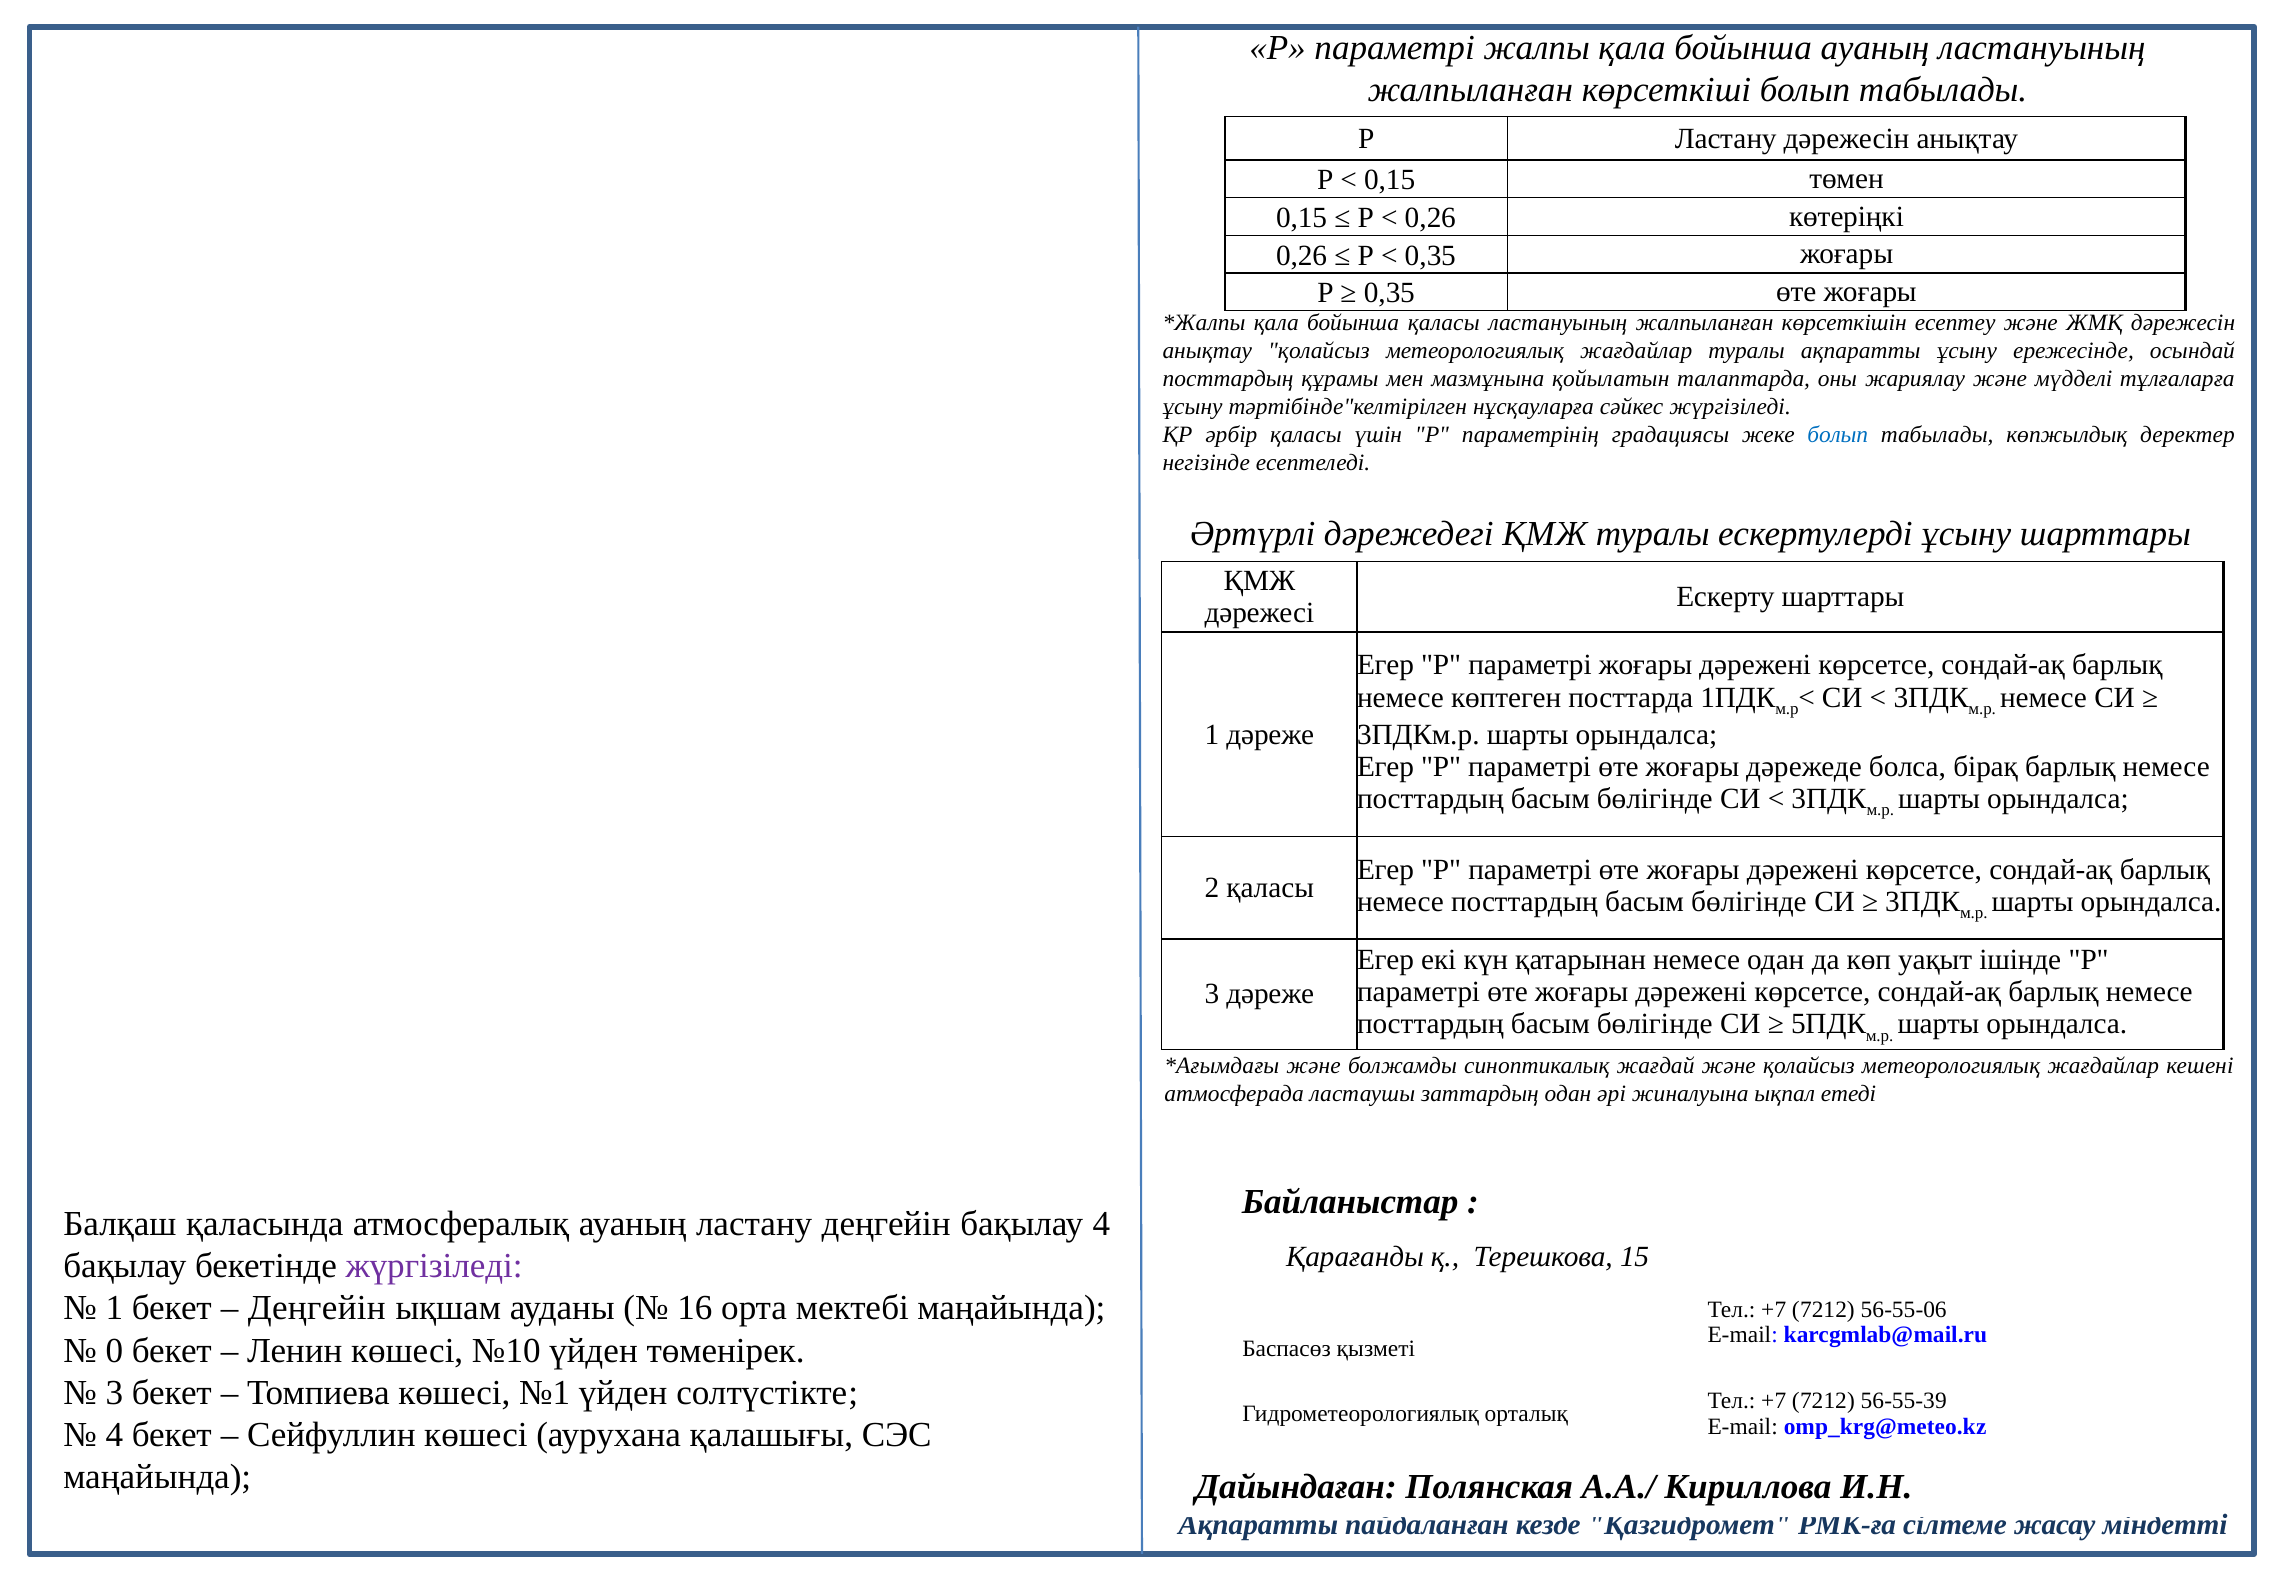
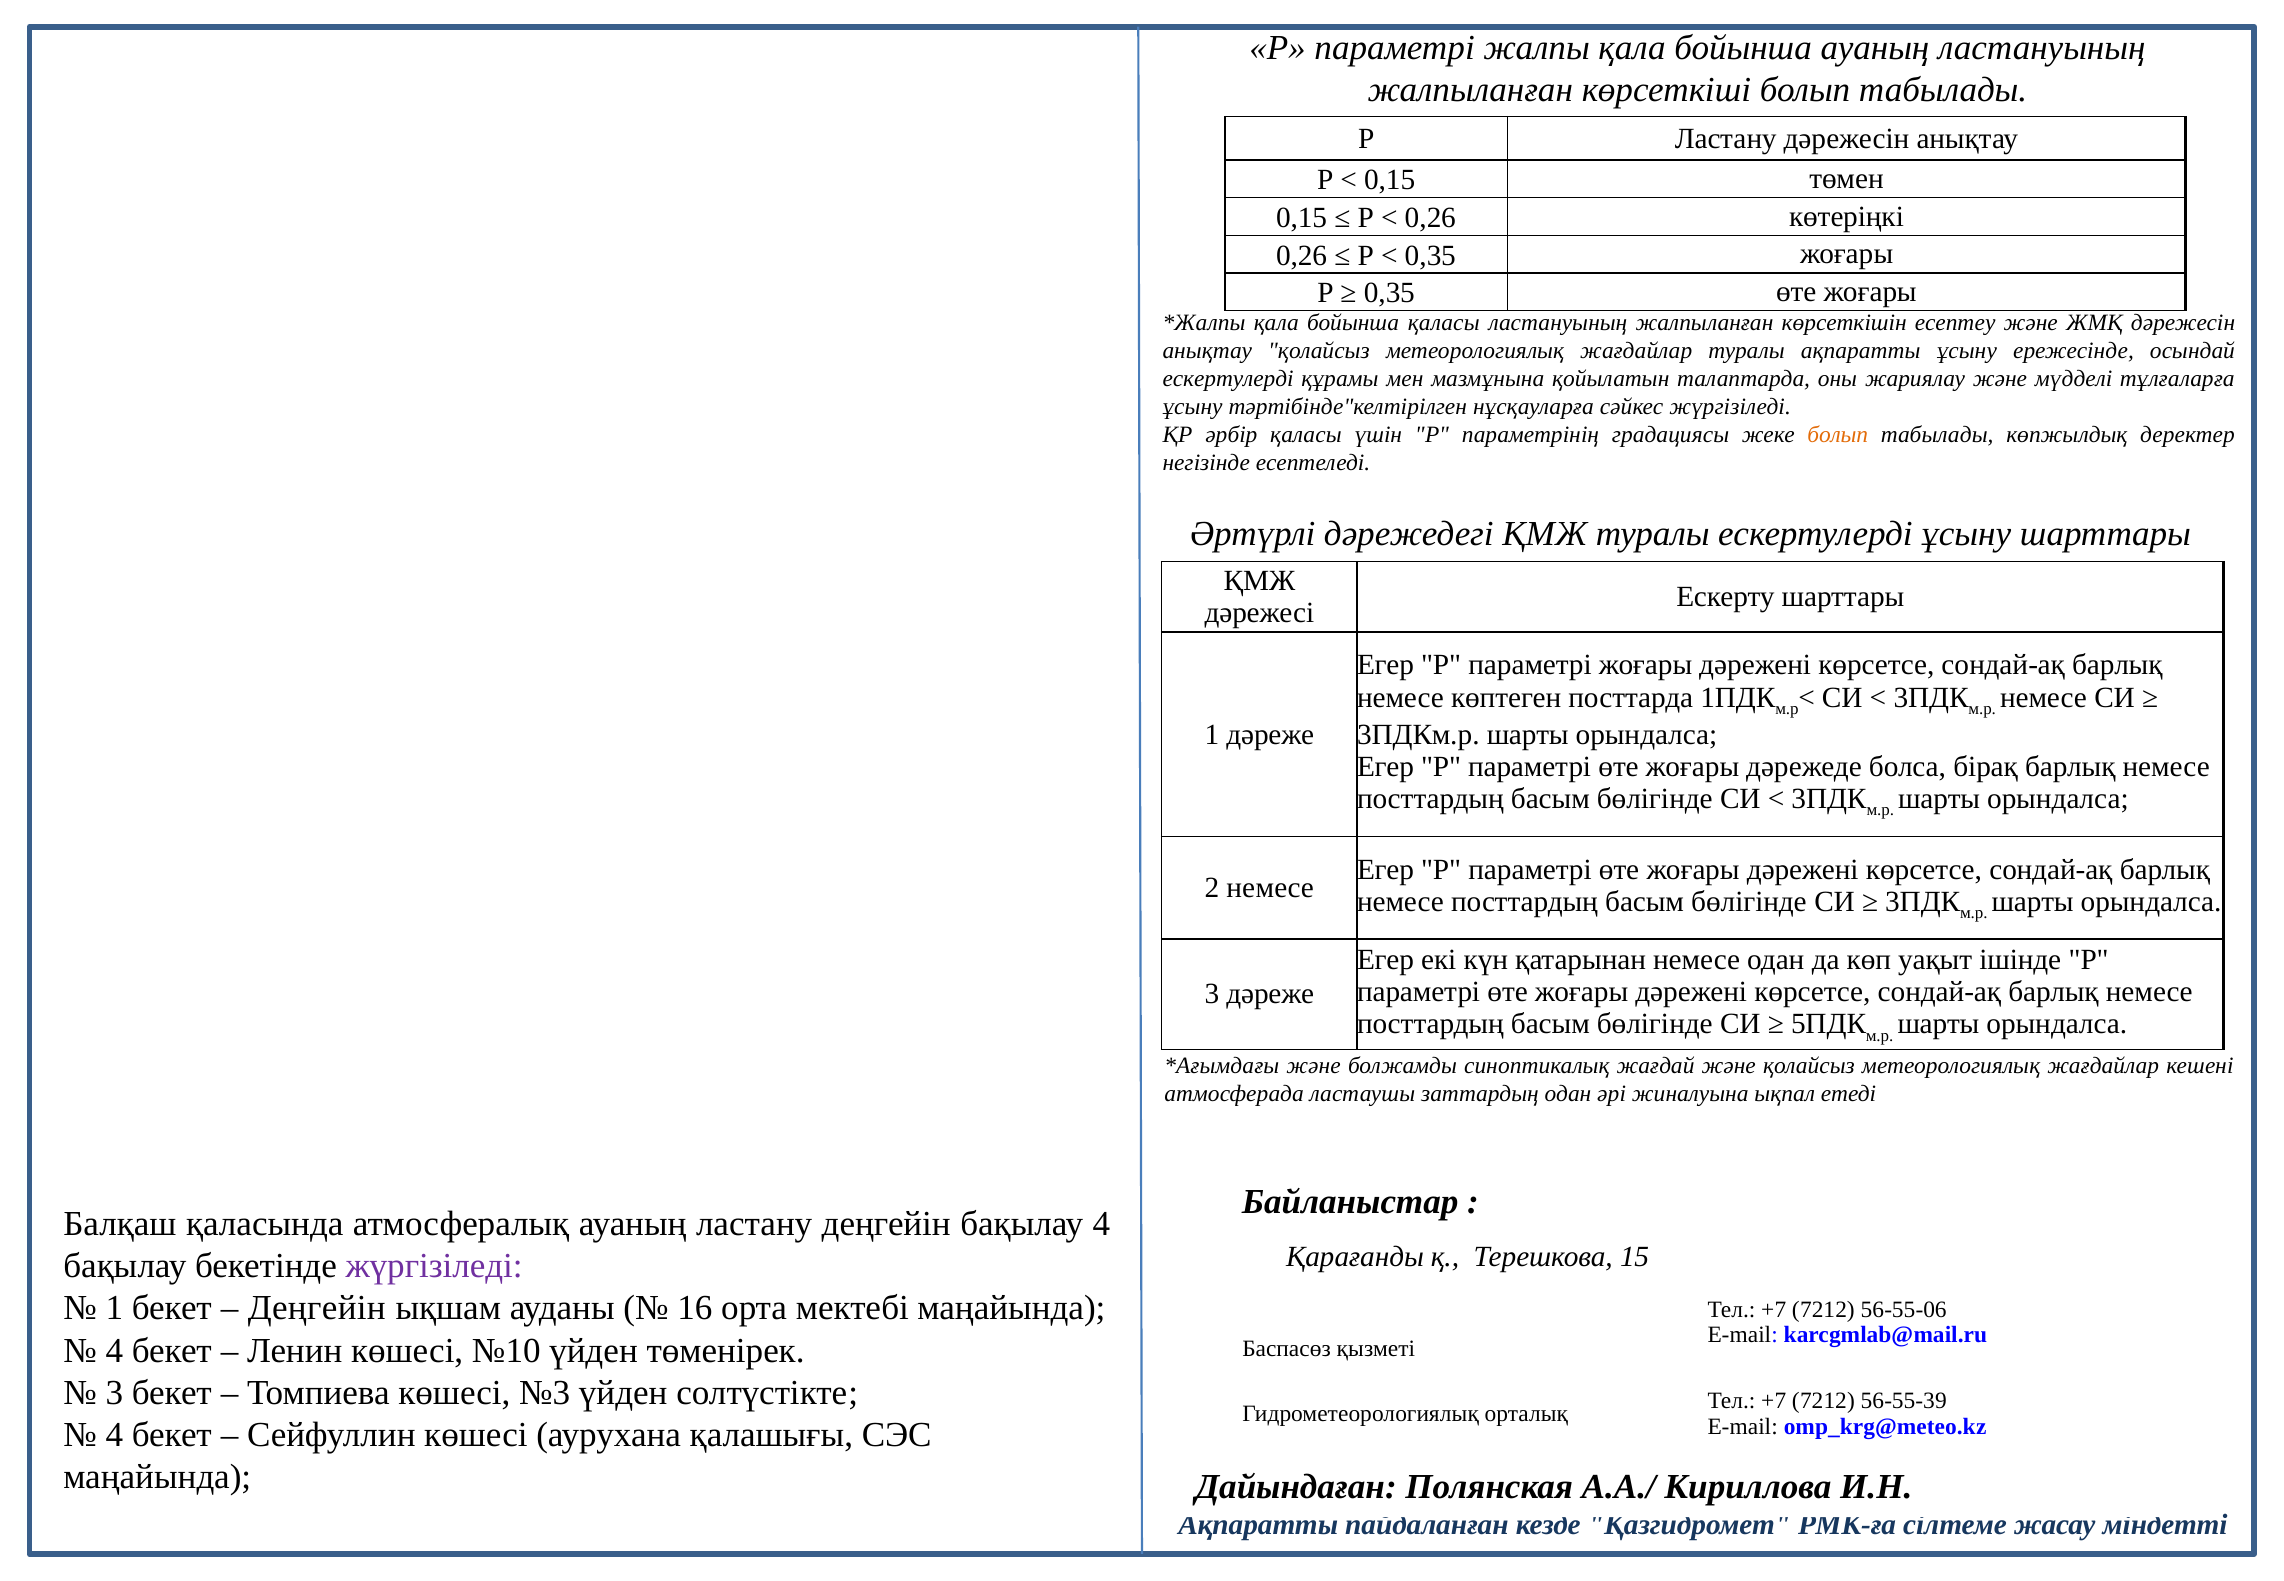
посттардың at (1228, 379): посттардың -> ескертулерді
болып at (1838, 435) colour: blue -> orange
2 қаласы: қаласы -> немесе
0 at (114, 1351): 0 -> 4
№1: №1 -> №3
